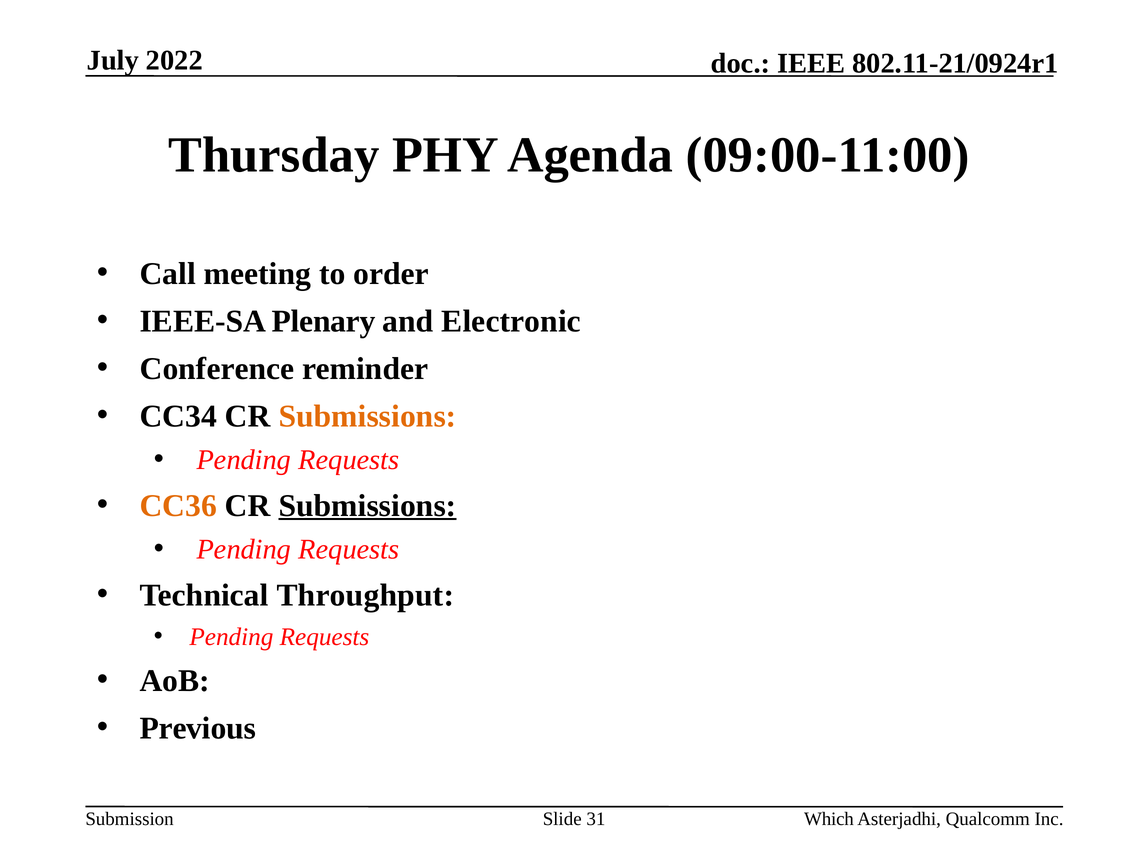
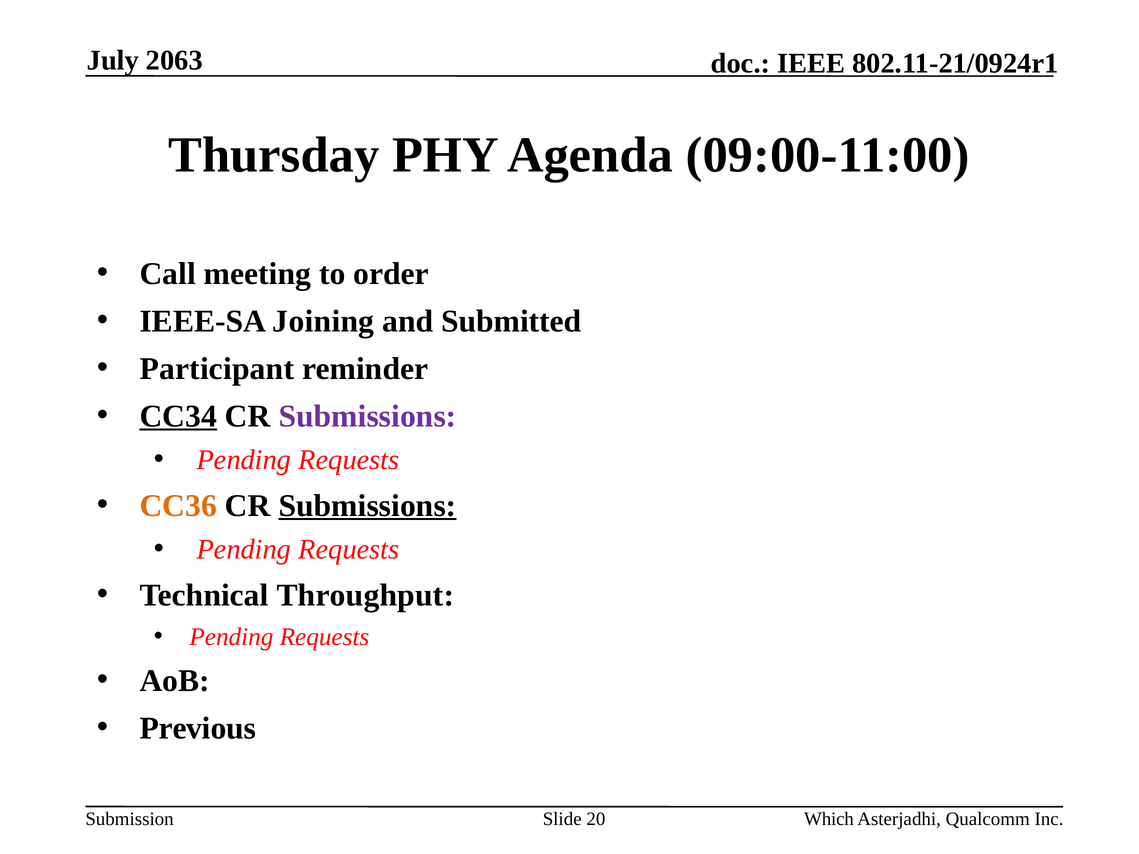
2022: 2022 -> 2063
Plenary: Plenary -> Joining
Electronic: Electronic -> Submitted
Conference: Conference -> Participant
CC34 underline: none -> present
Submissions at (368, 416) colour: orange -> purple
31: 31 -> 20
